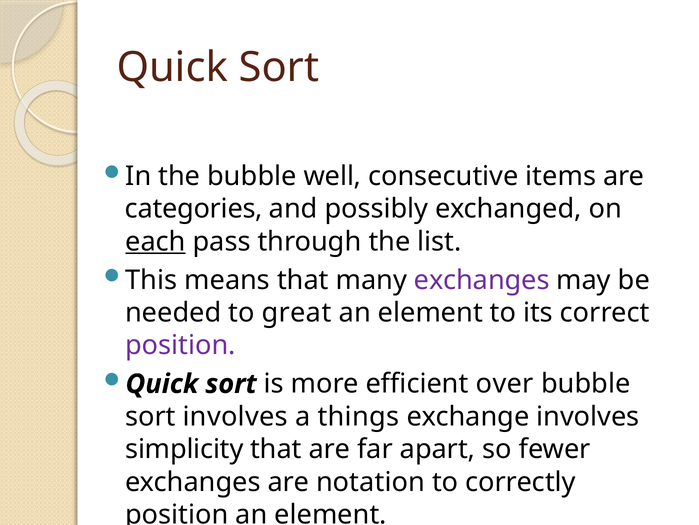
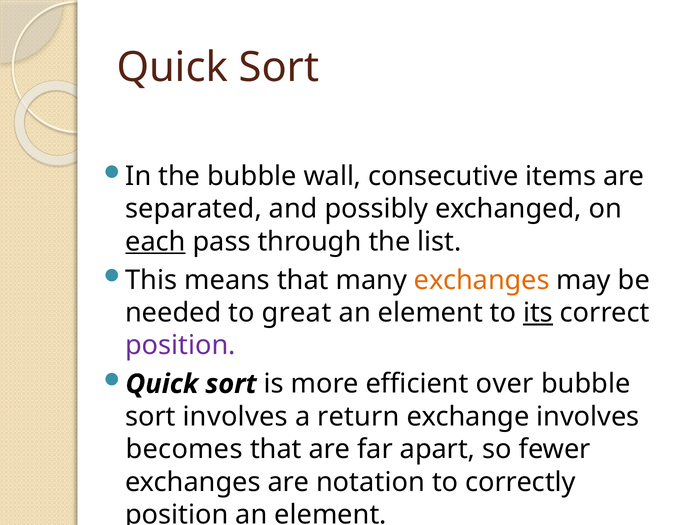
well: well -> wall
categories: categories -> separated
exchanges at (482, 280) colour: purple -> orange
its underline: none -> present
things: things -> return
simplicity: simplicity -> becomes
